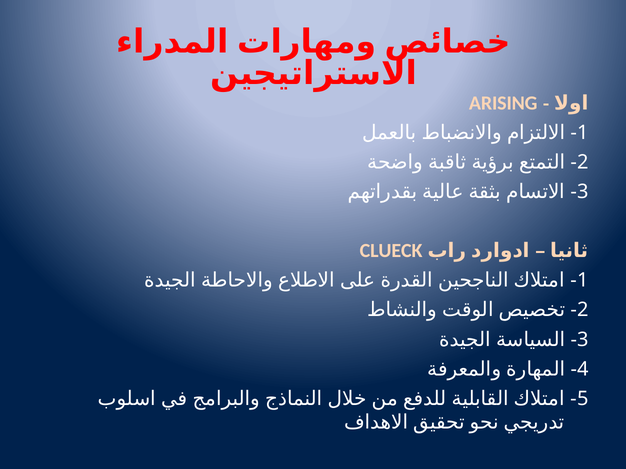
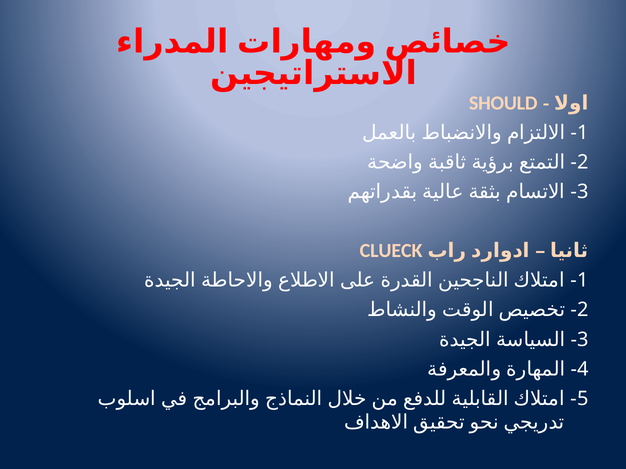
ARISING: ARISING -> SHOULD
